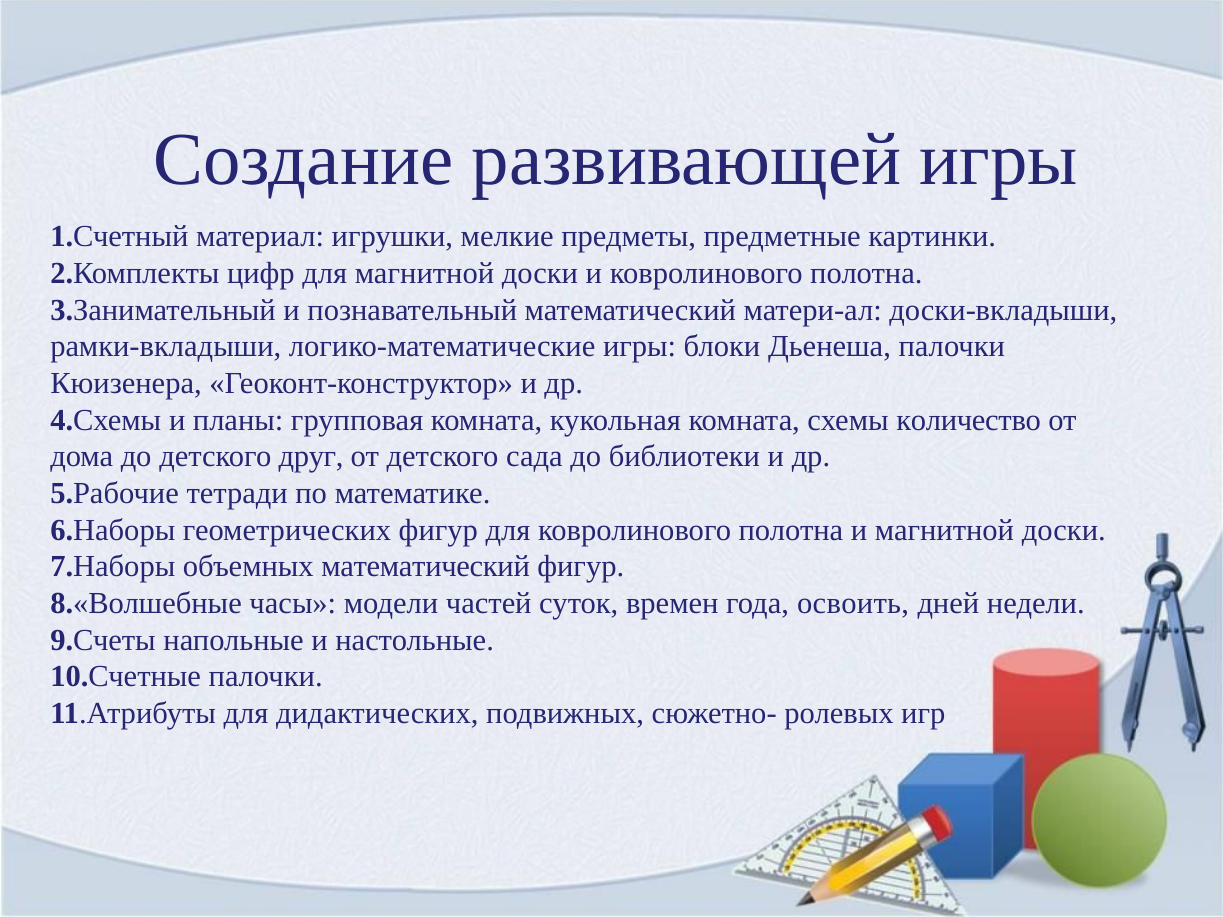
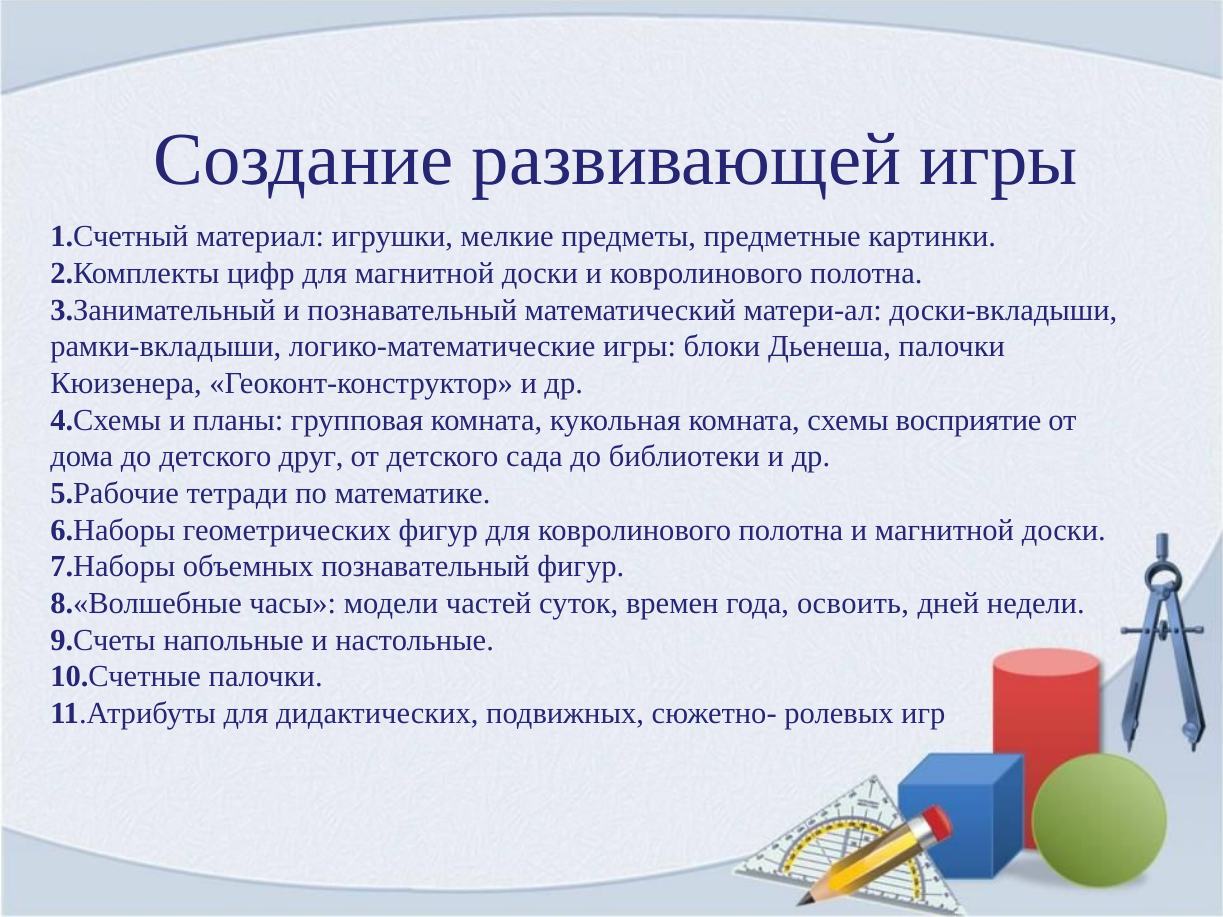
количество: количество -> восприятие
объемных математический: математический -> познавательный
